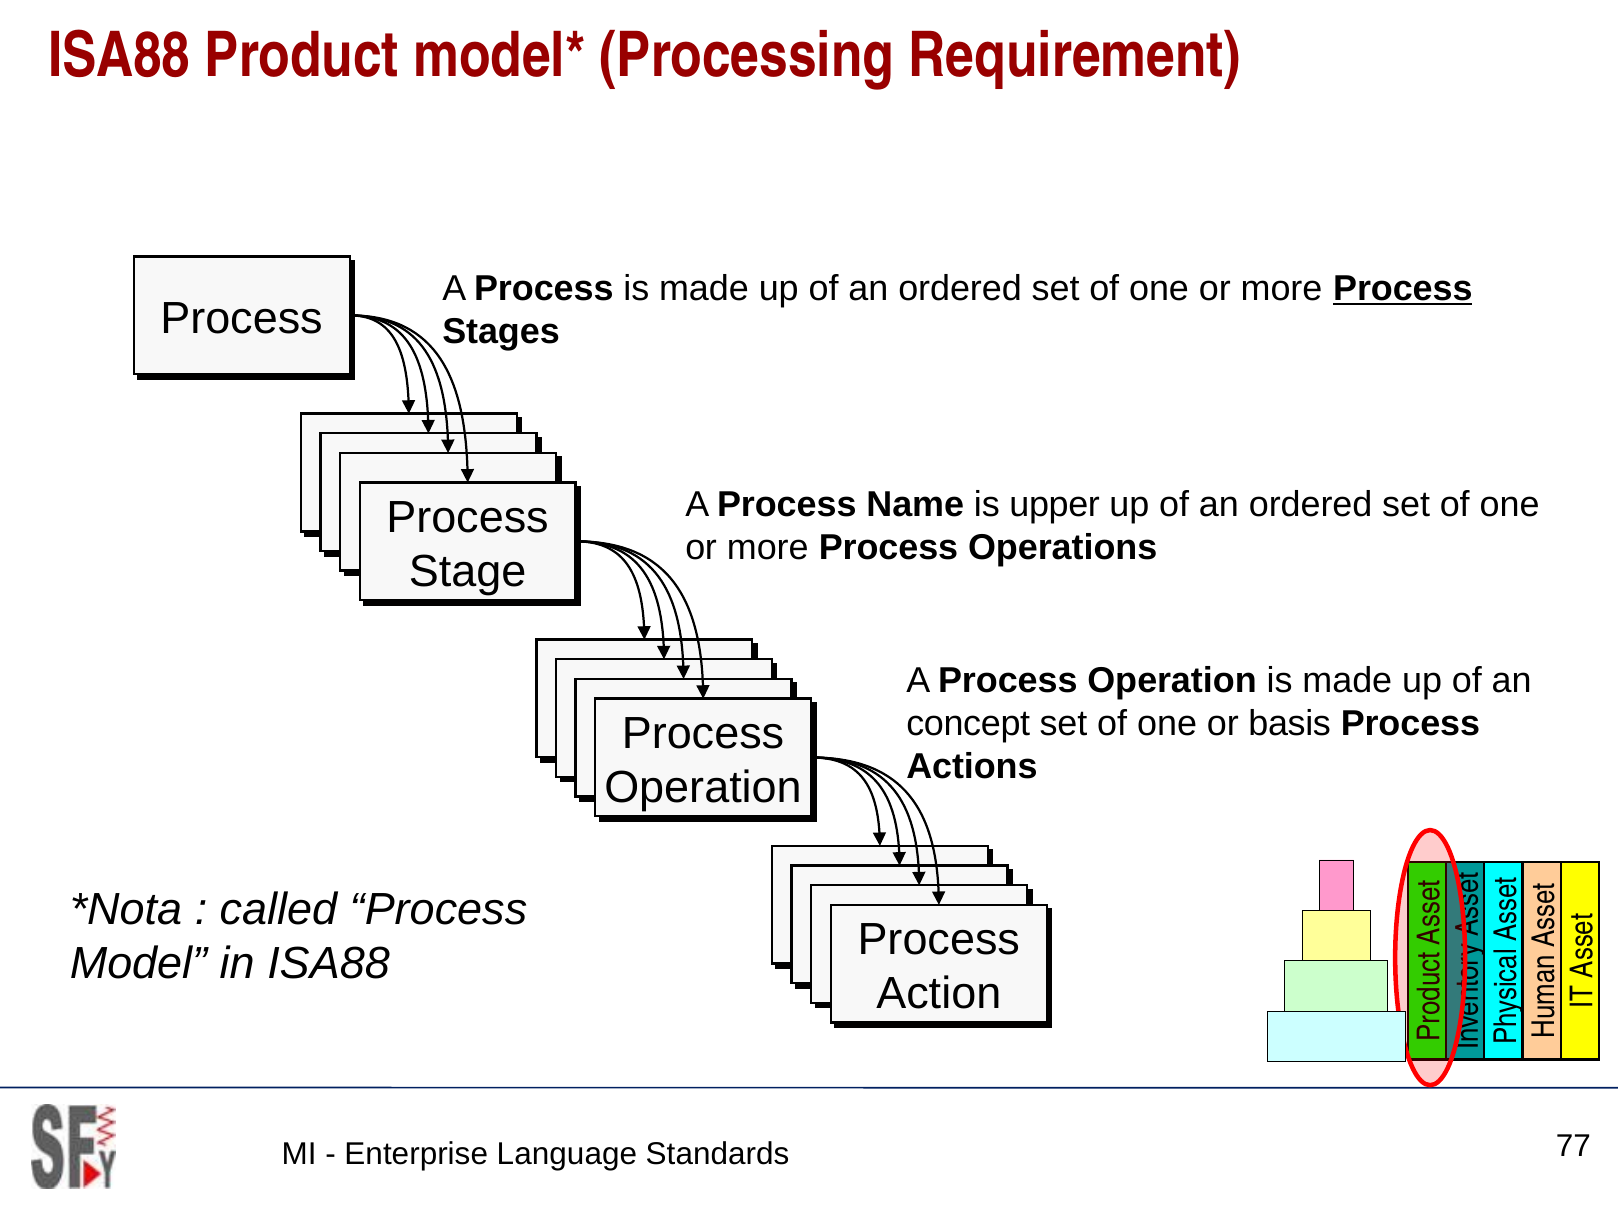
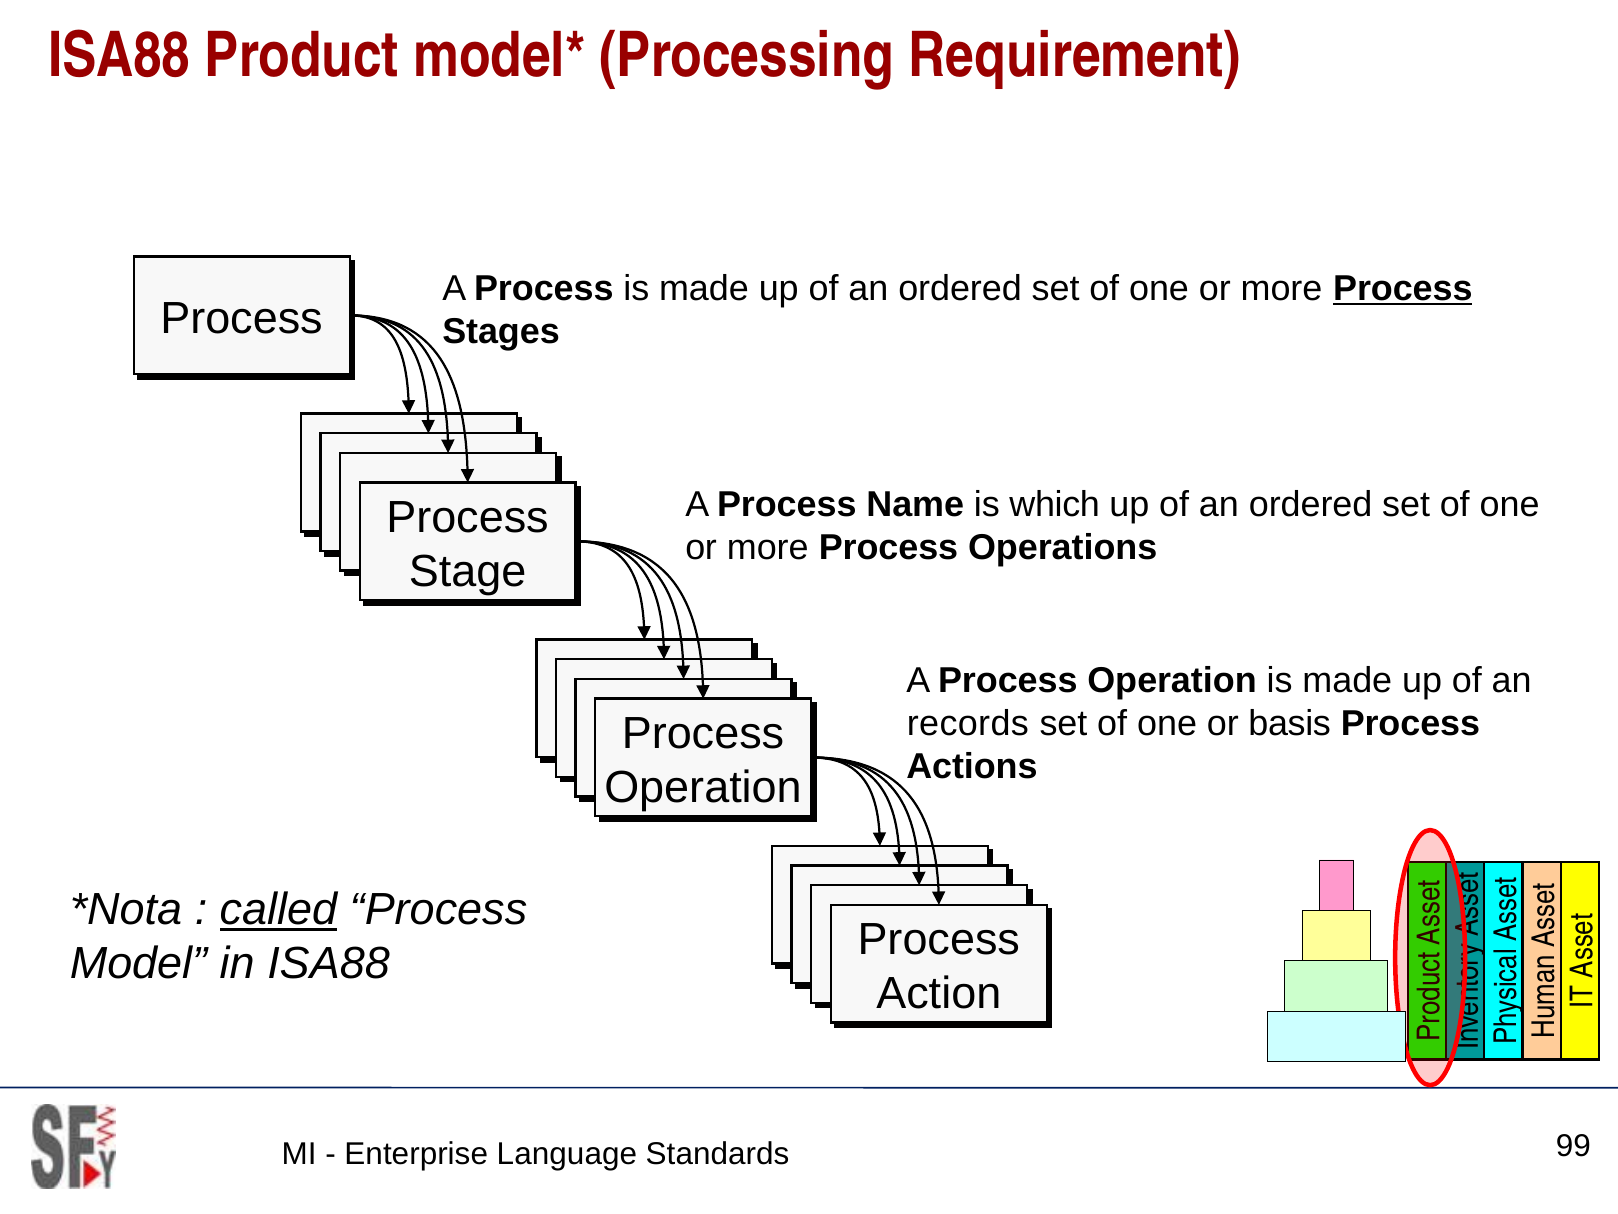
upper: upper -> which
concept: concept -> records
called underline: none -> present
77: 77 -> 99
